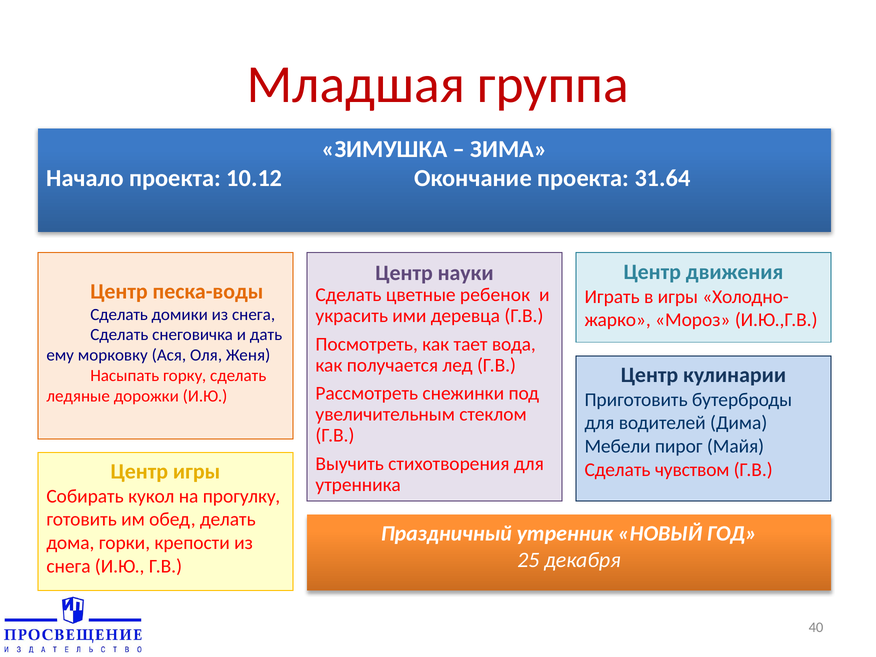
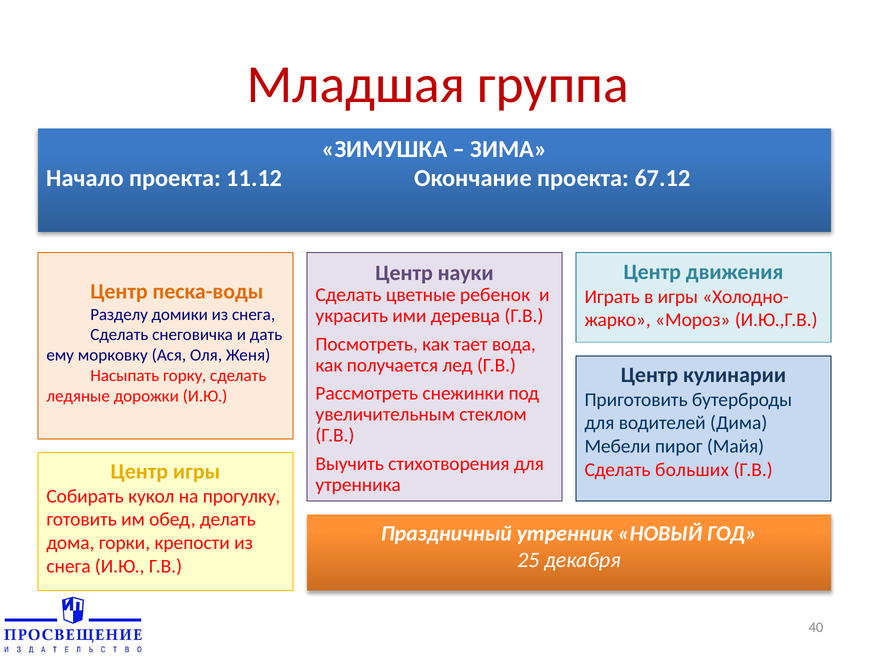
10.12: 10.12 -> 11.12
31.64: 31.64 -> 67.12
Сделать at (119, 314): Сделать -> Разделу
чувством: чувством -> больших
